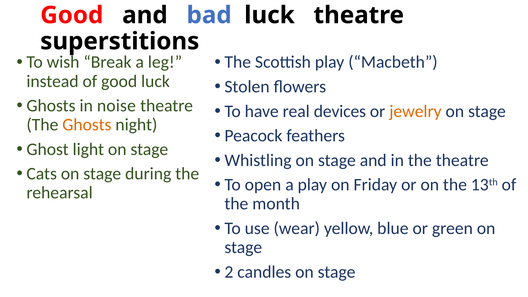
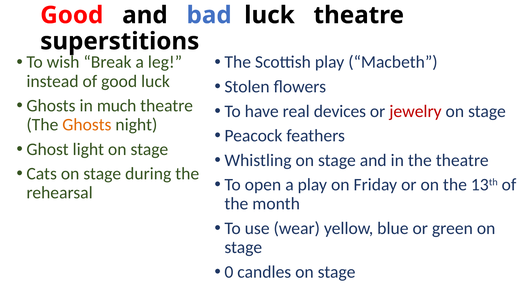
noise: noise -> much
jewelry colour: orange -> red
2: 2 -> 0
